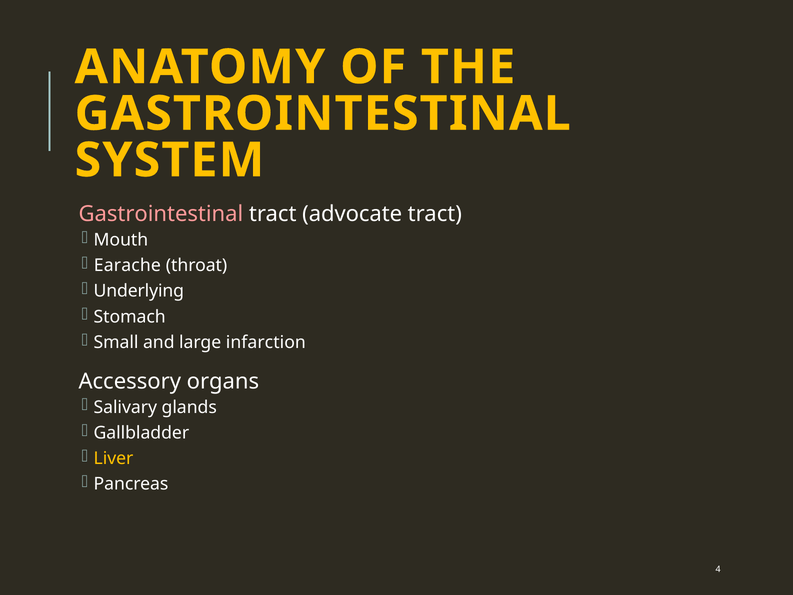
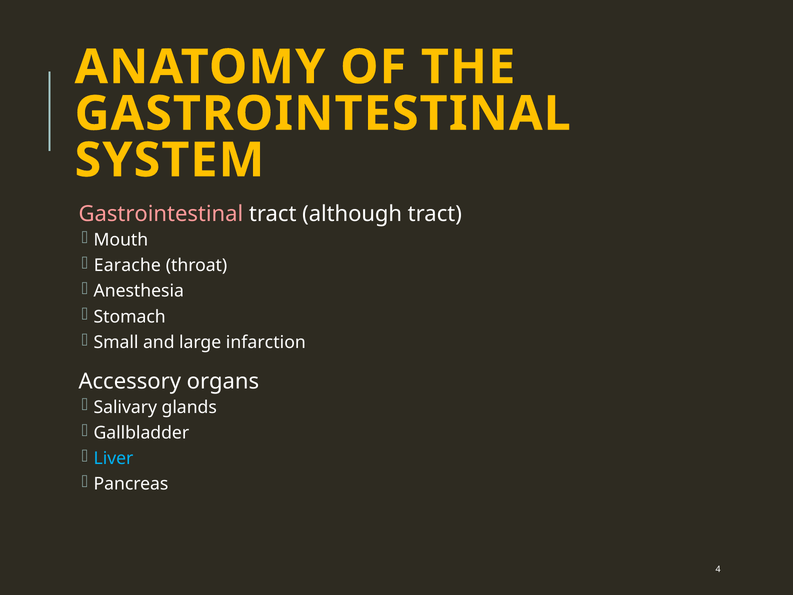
advocate: advocate -> although
Underlying: Underlying -> Anesthesia
Liver colour: yellow -> light blue
